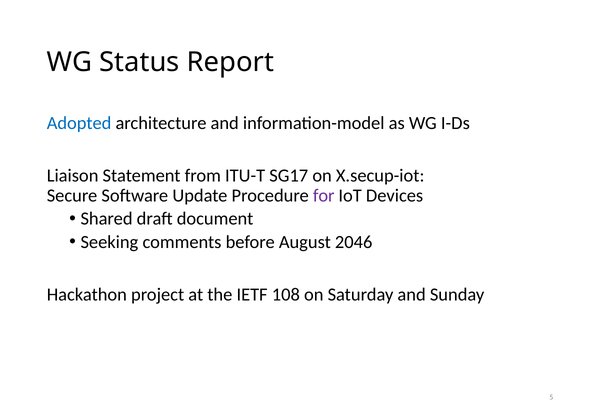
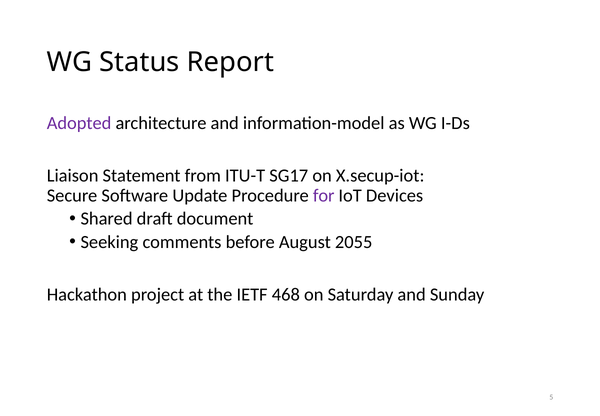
Adopted colour: blue -> purple
2046: 2046 -> 2055
108: 108 -> 468
